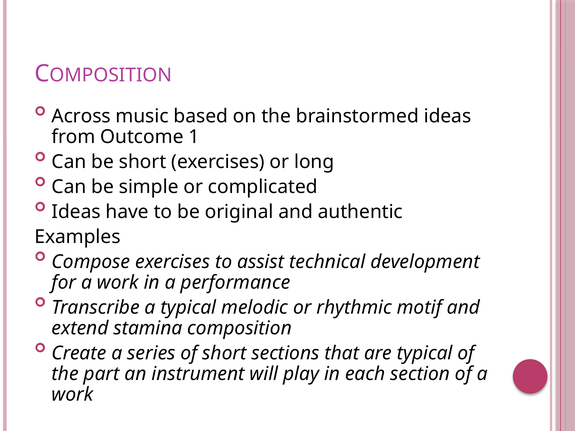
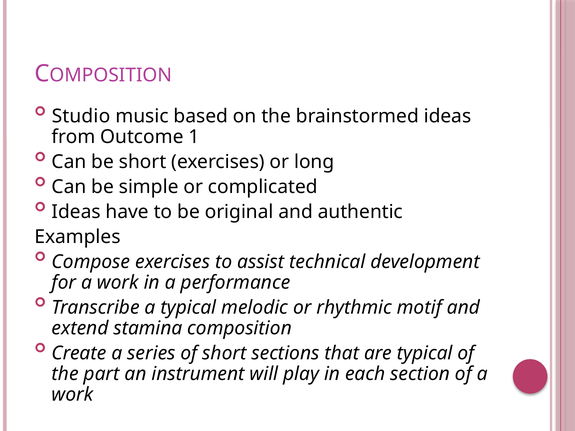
Across: Across -> Studio
